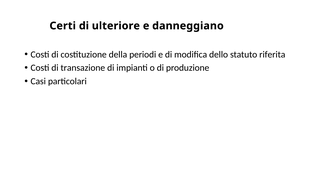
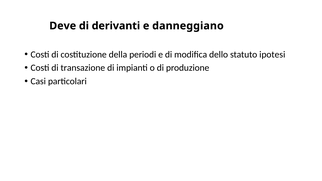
Certi: Certi -> Deve
ulteriore: ulteriore -> derivanti
riferita: riferita -> ipotesi
